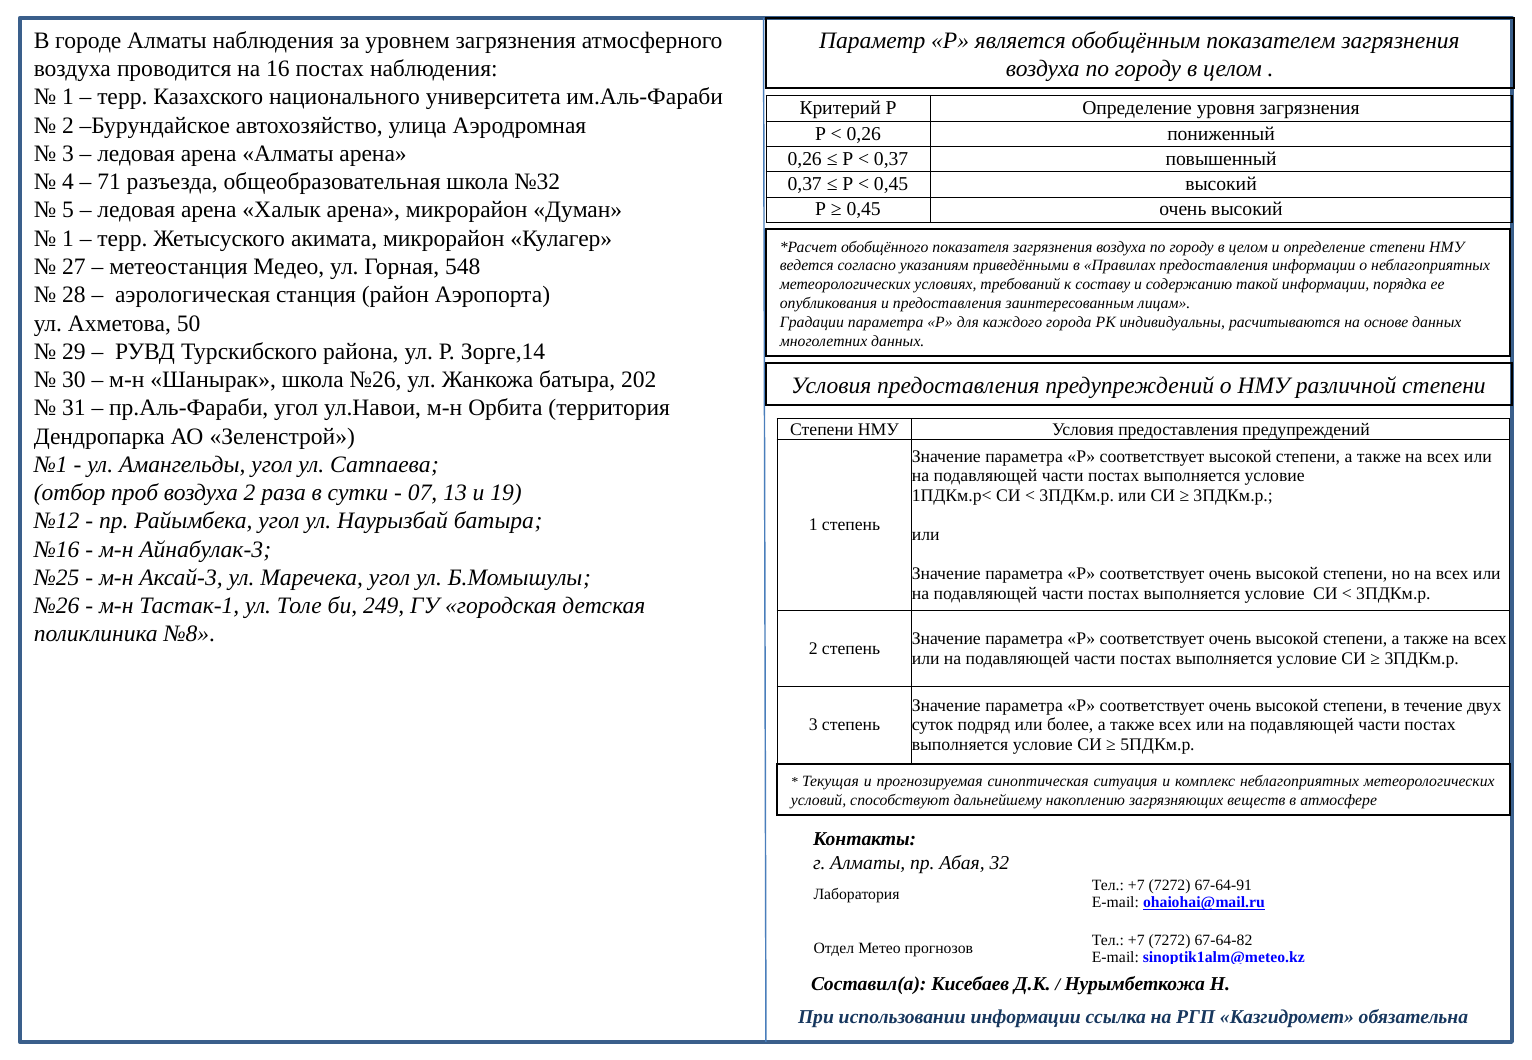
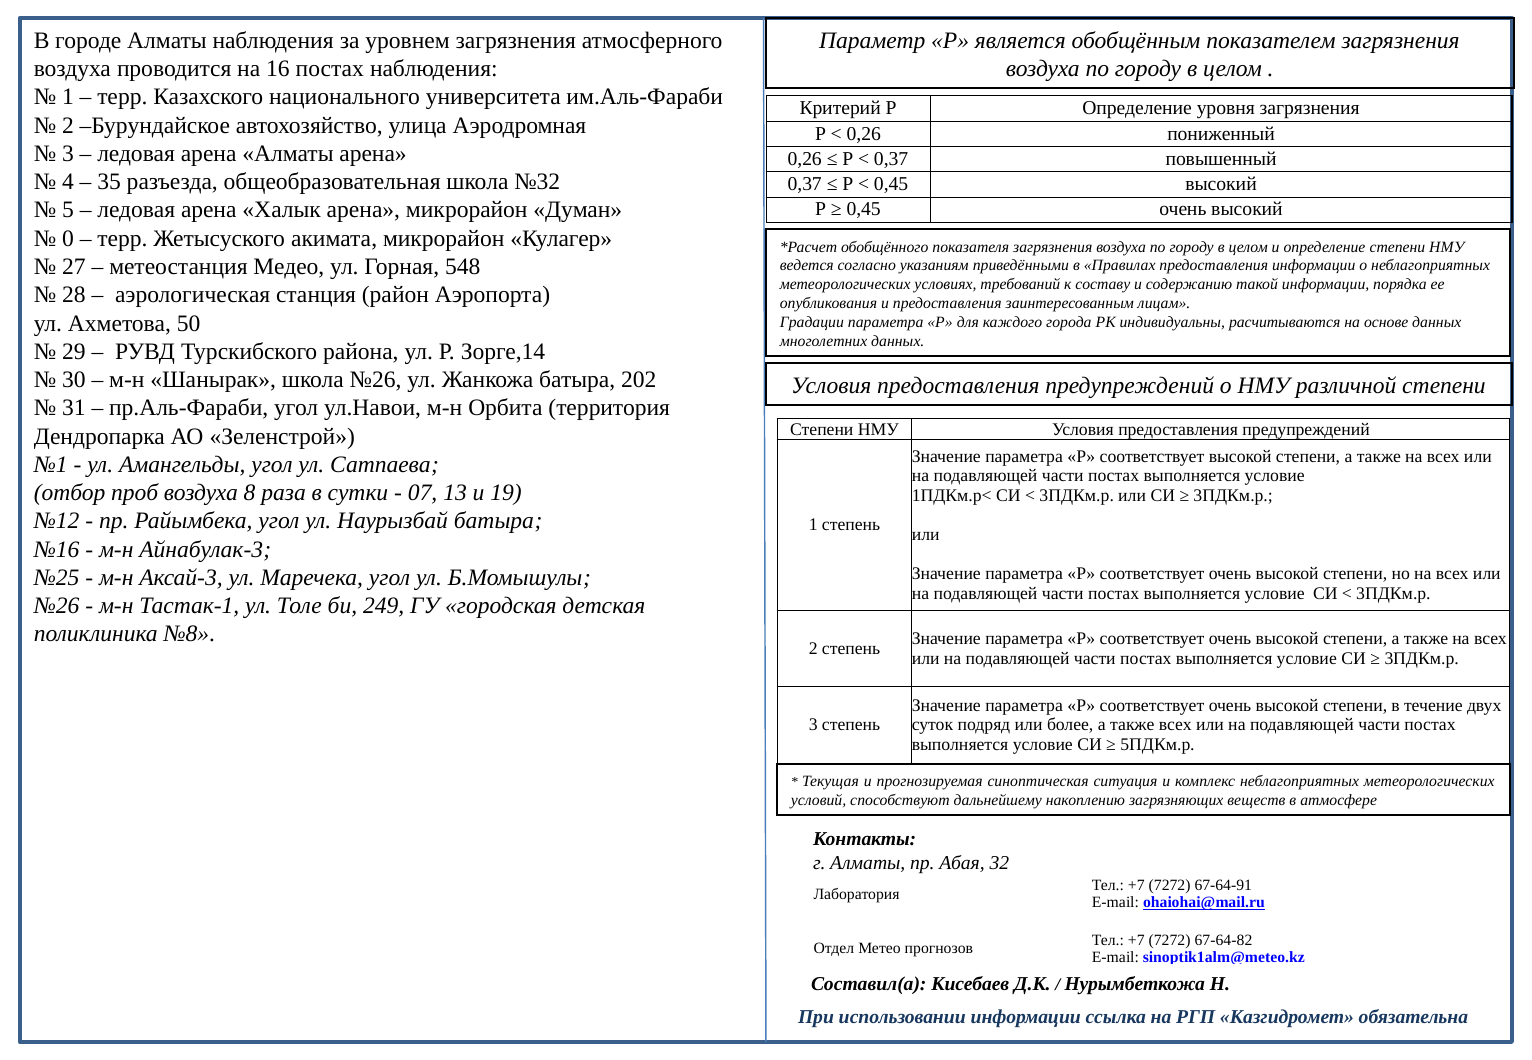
71: 71 -> 35
1 at (68, 239): 1 -> 0
воздуха 2: 2 -> 8
